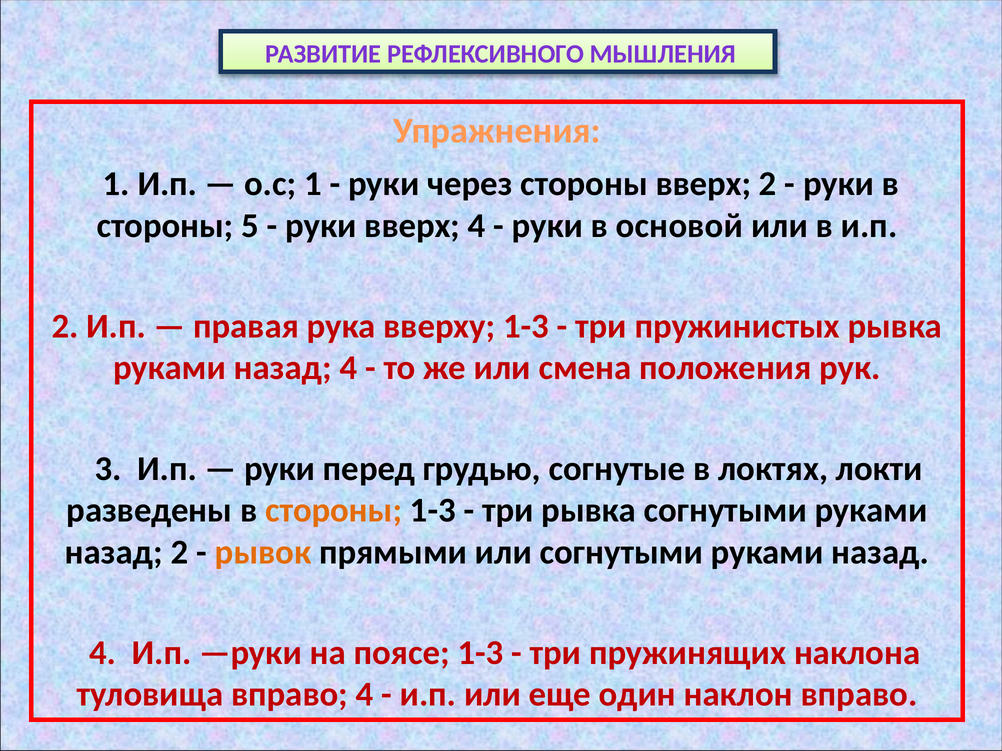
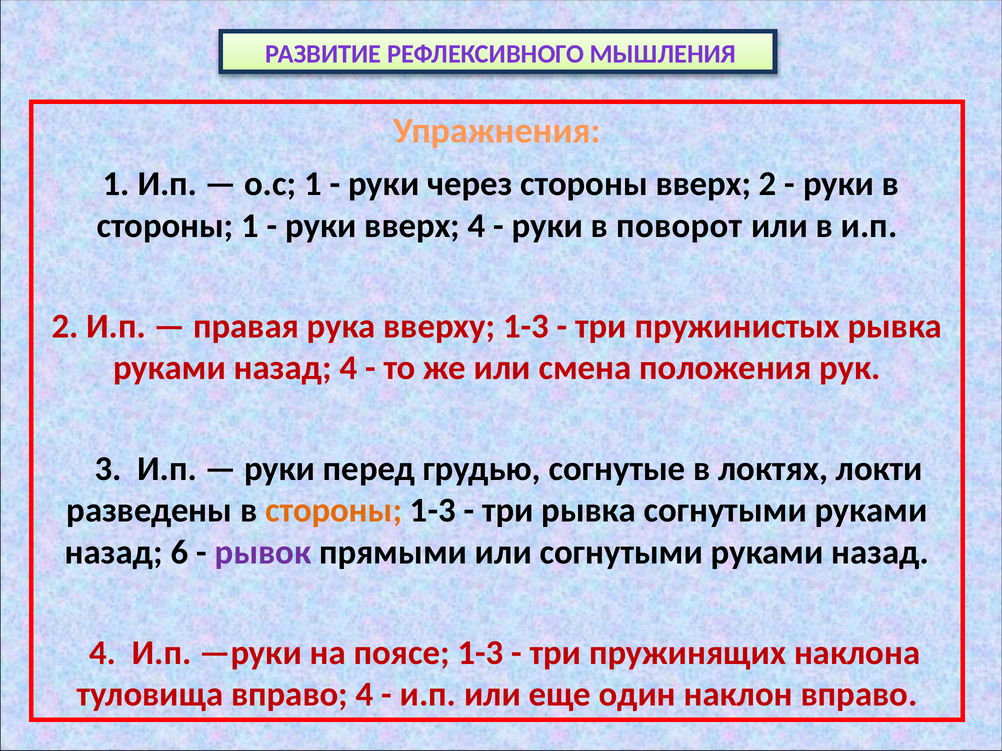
стороны 5: 5 -> 1
основой: основой -> поворот
назад 2: 2 -> 6
рывок colour: orange -> purple
